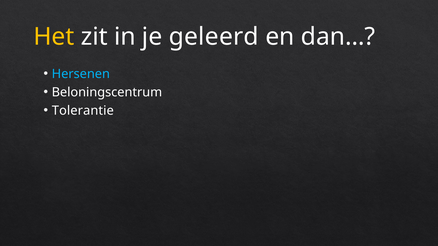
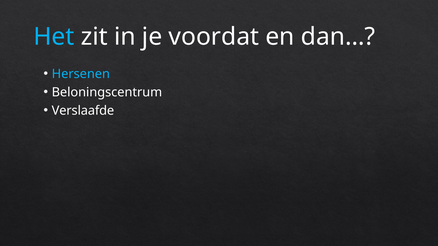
Het colour: yellow -> light blue
geleerd: geleerd -> voordat
Tolerantie: Tolerantie -> Verslaafde
